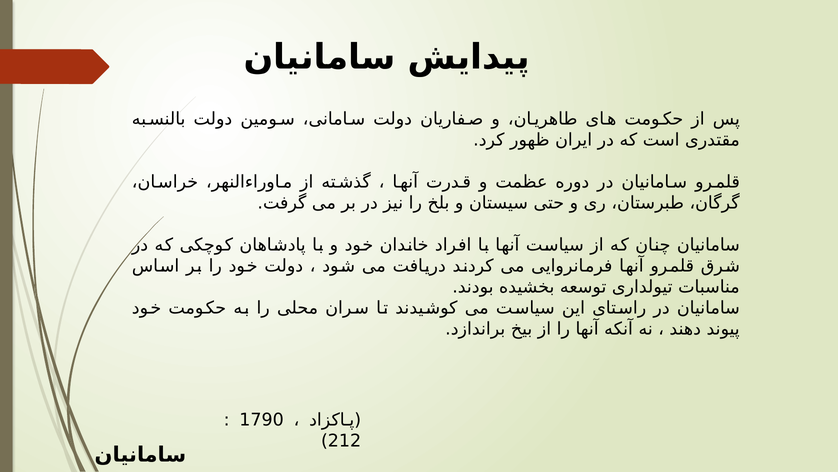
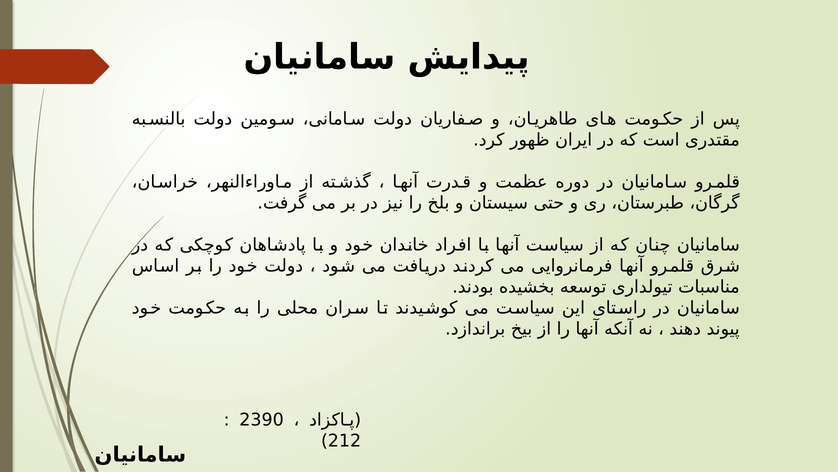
1790: 1790 -> 2390
